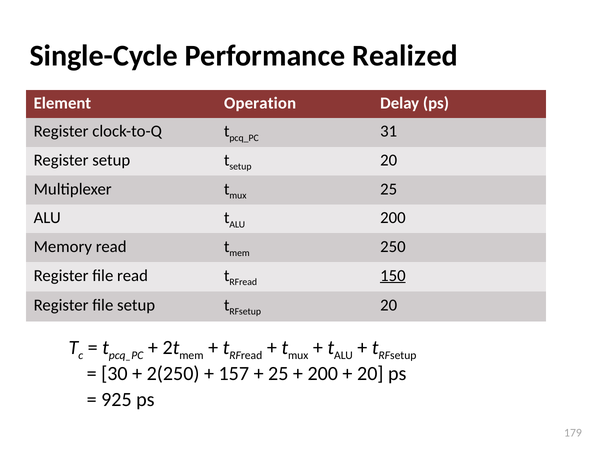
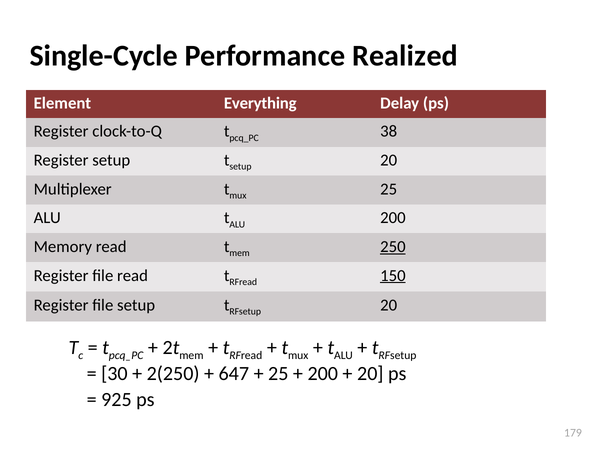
Operation: Operation -> Everything
31: 31 -> 38
250 underline: none -> present
157: 157 -> 647
